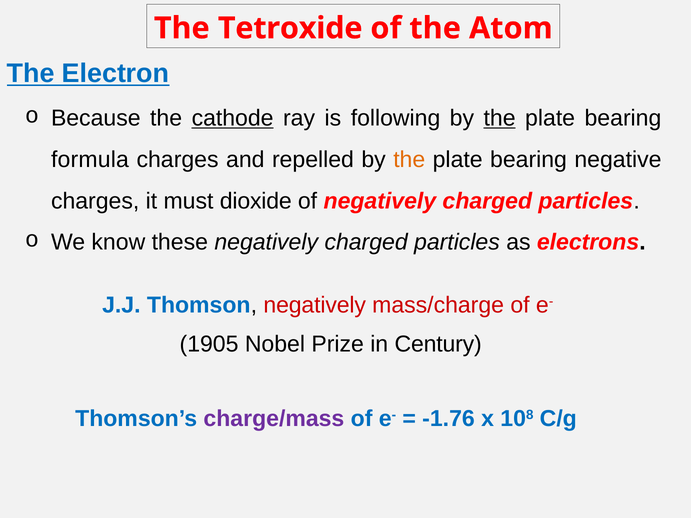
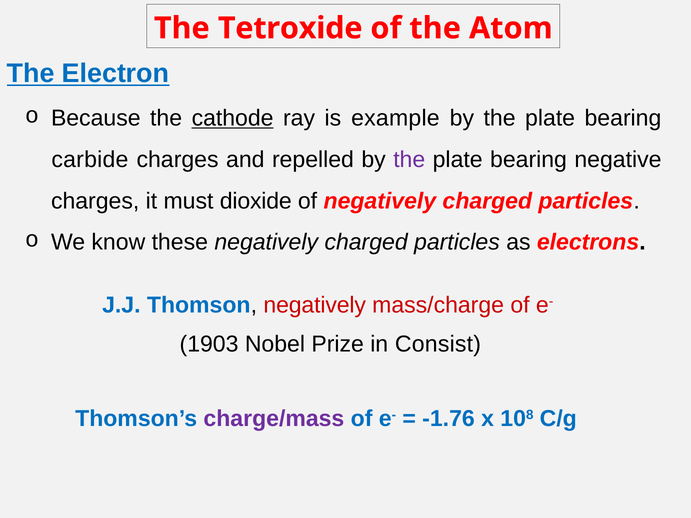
following: following -> example
the at (500, 118) underline: present -> none
formula: formula -> carbide
the at (409, 160) colour: orange -> purple
1905: 1905 -> 1903
Century: Century -> Consist
